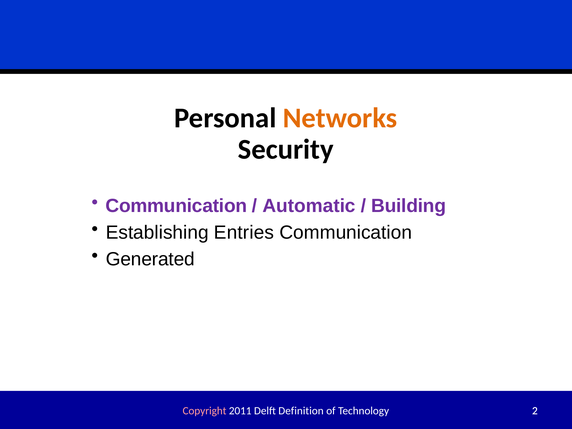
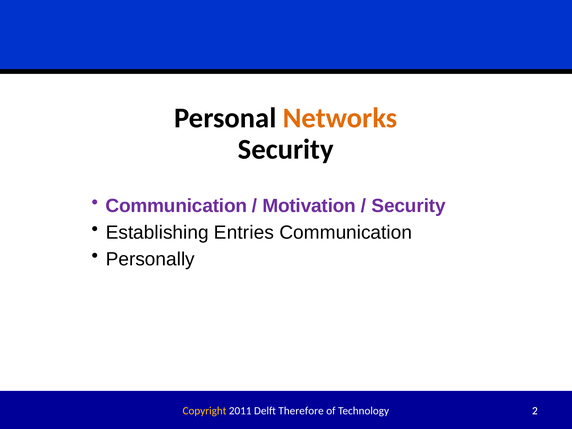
Automatic: Automatic -> Motivation
Building at (409, 206): Building -> Security
Generated: Generated -> Personally
Copyright colour: pink -> yellow
Definition: Definition -> Therefore
